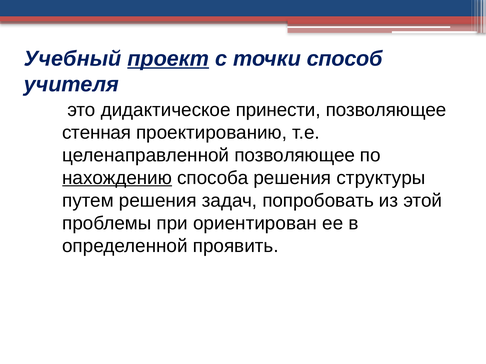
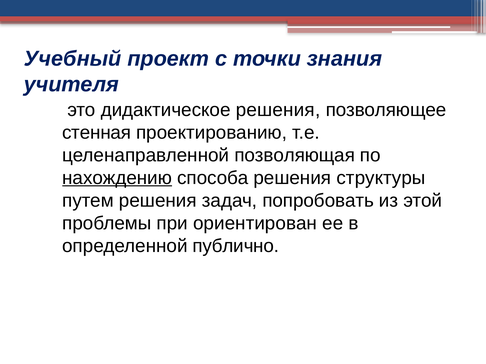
проект underline: present -> none
способ: способ -> знания
дидактическое принести: принести -> решения
целенаправленной позволяющее: позволяющее -> позволяющая
проявить: проявить -> публично
